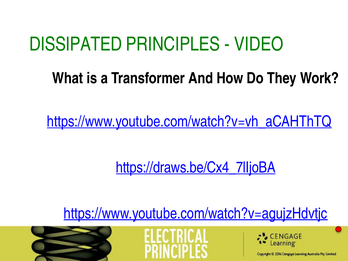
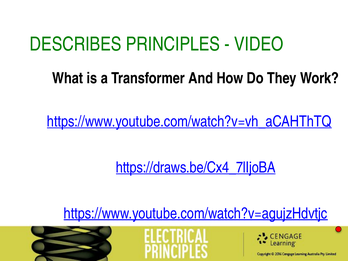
DISSIPATED: DISSIPATED -> DESCRIBES
